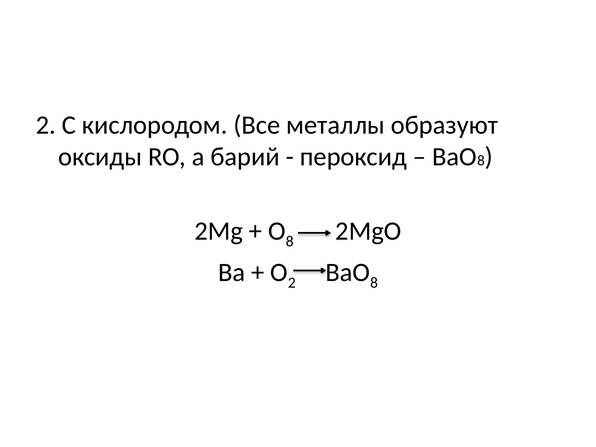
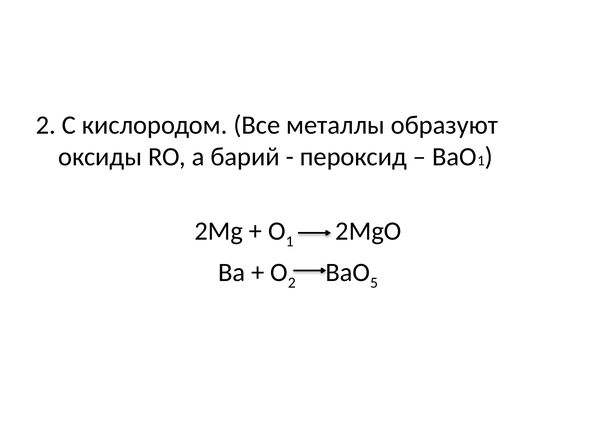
8 at (481, 161): 8 -> 1
8 at (290, 241): 8 -> 1
8 at (374, 283): 8 -> 5
